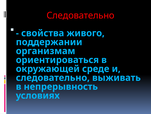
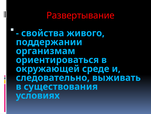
Следовательно at (80, 15): Следовательно -> Развертывание
непрерывность: непрерывность -> существования
